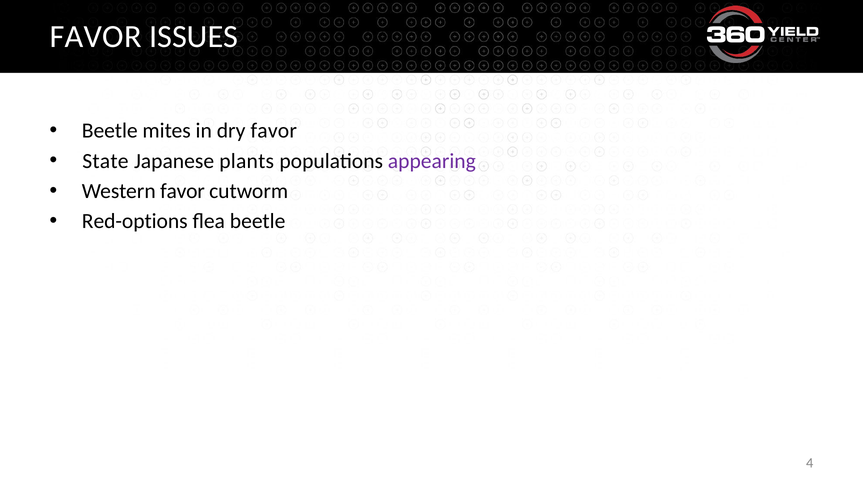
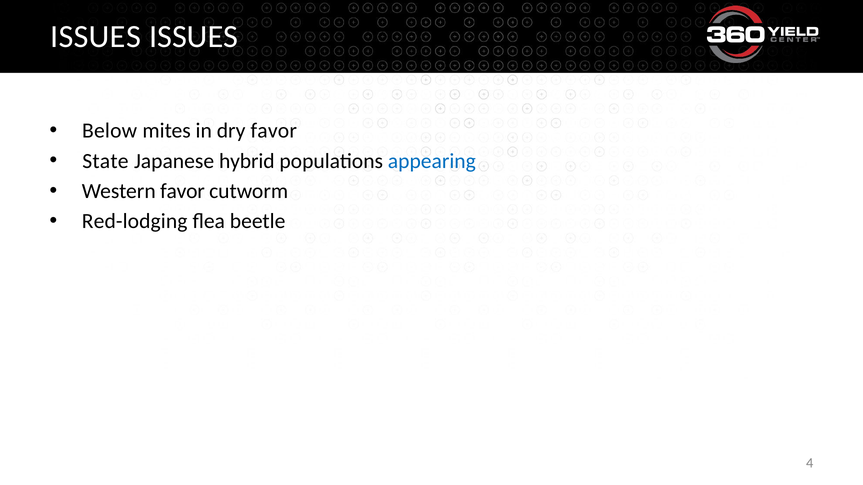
FAVOR at (96, 36): FAVOR -> ISSUES
Beetle at (110, 131): Beetle -> Below
plants: plants -> hybrid
appearing colour: purple -> blue
Red-options: Red-options -> Red-lodging
